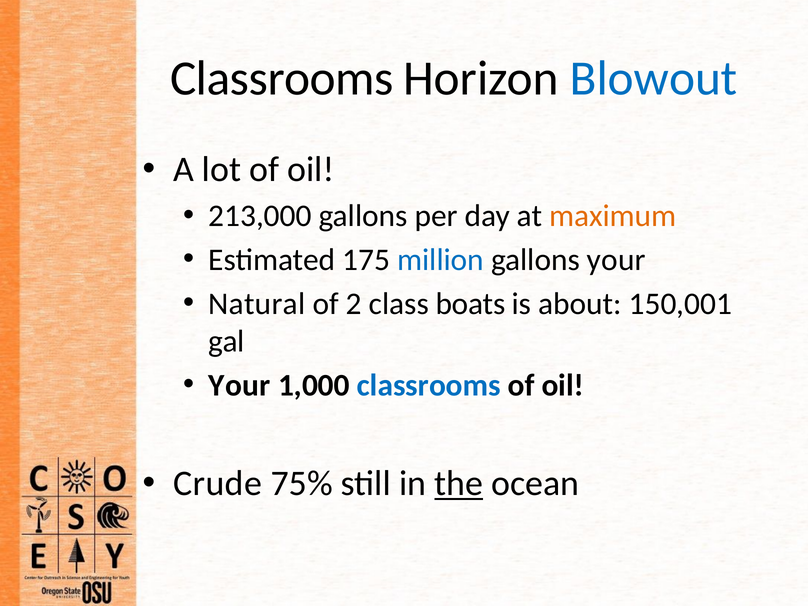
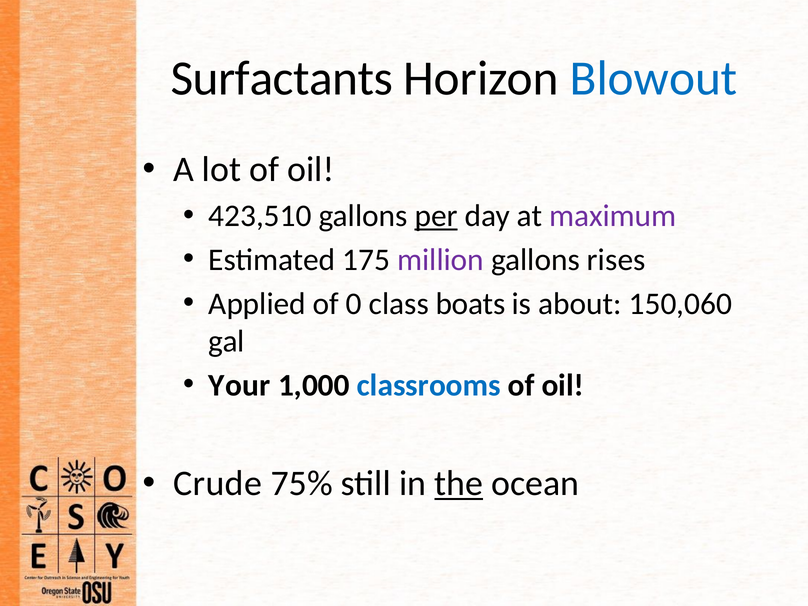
Classrooms at (282, 78): Classrooms -> Surfactants
213,000: 213,000 -> 423,510
per underline: none -> present
maximum colour: orange -> purple
million colour: blue -> purple
gallons your: your -> rises
Natural: Natural -> Applied
2: 2 -> 0
150,001: 150,001 -> 150,060
